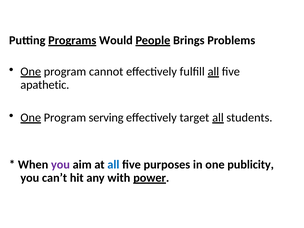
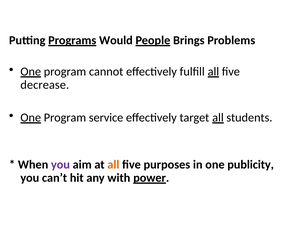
apathetic: apathetic -> decrease
serving: serving -> service
all at (113, 165) colour: blue -> orange
